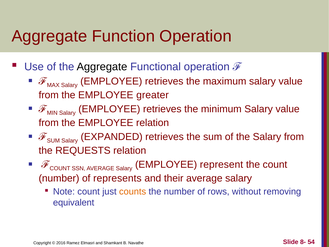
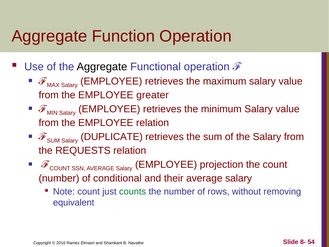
EXPANDED: EXPANDED -> DUPLICATE
represent: represent -> projection
represents: represents -> conditional
counts colour: orange -> green
